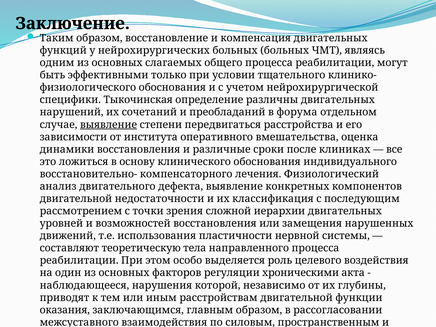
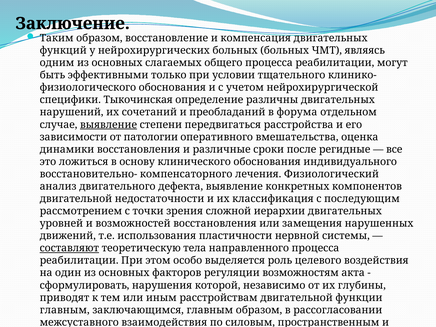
института: института -> патологии
клиниках: клиниках -> регидные
составляют underline: none -> present
хроническими: хроническими -> возможностям
наблюдающееся: наблюдающееся -> сформулировать
оказания at (65, 310): оказания -> главным
